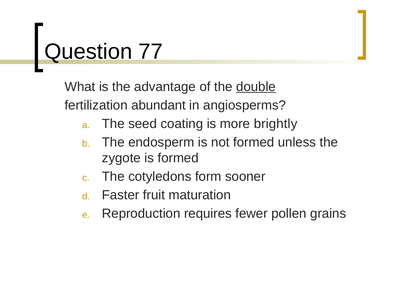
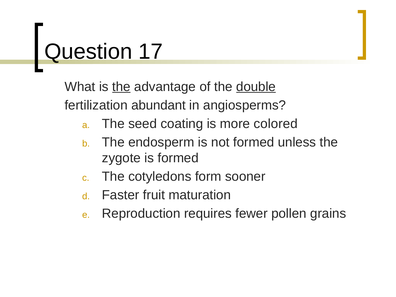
77: 77 -> 17
the at (121, 87) underline: none -> present
brightly: brightly -> colored
